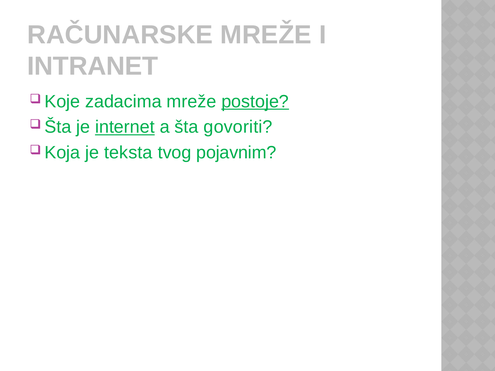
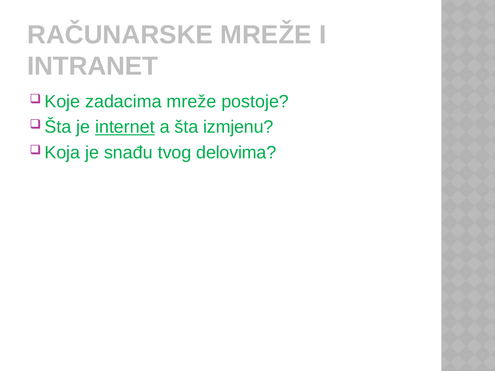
postoje underline: present -> none
govoriti: govoriti -> izmjenu
teksta: teksta -> snađu
pojavnim: pojavnim -> delovima
